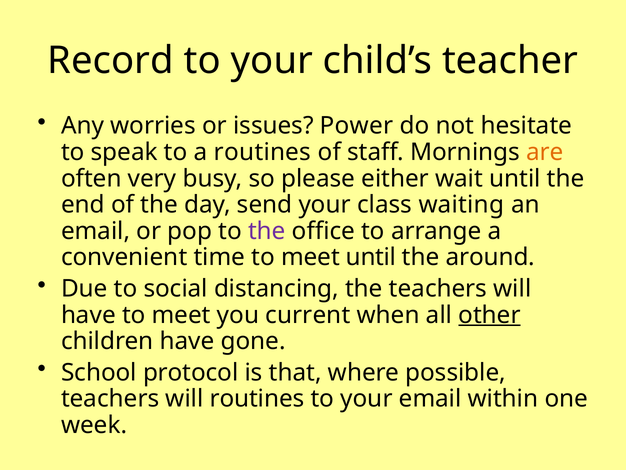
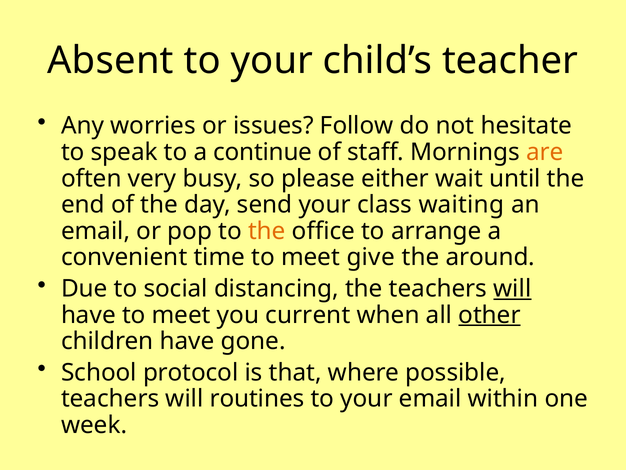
Record: Record -> Absent
Power: Power -> Follow
a routines: routines -> continue
the at (267, 231) colour: purple -> orange
meet until: until -> give
will at (512, 288) underline: none -> present
